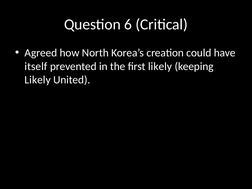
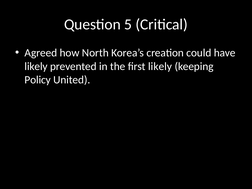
6: 6 -> 5
itself at (36, 66): itself -> likely
Likely at (38, 80): Likely -> Policy
